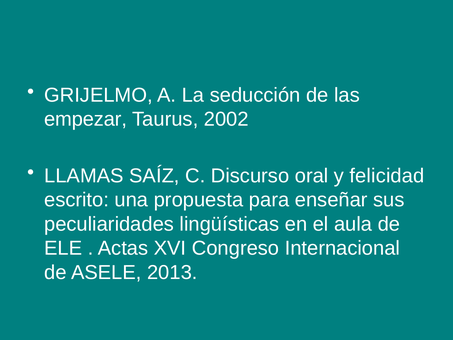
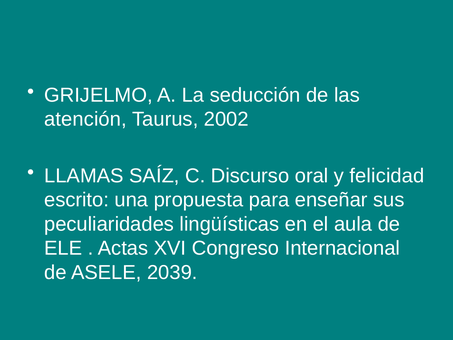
empezar: empezar -> atención
2013: 2013 -> 2039
